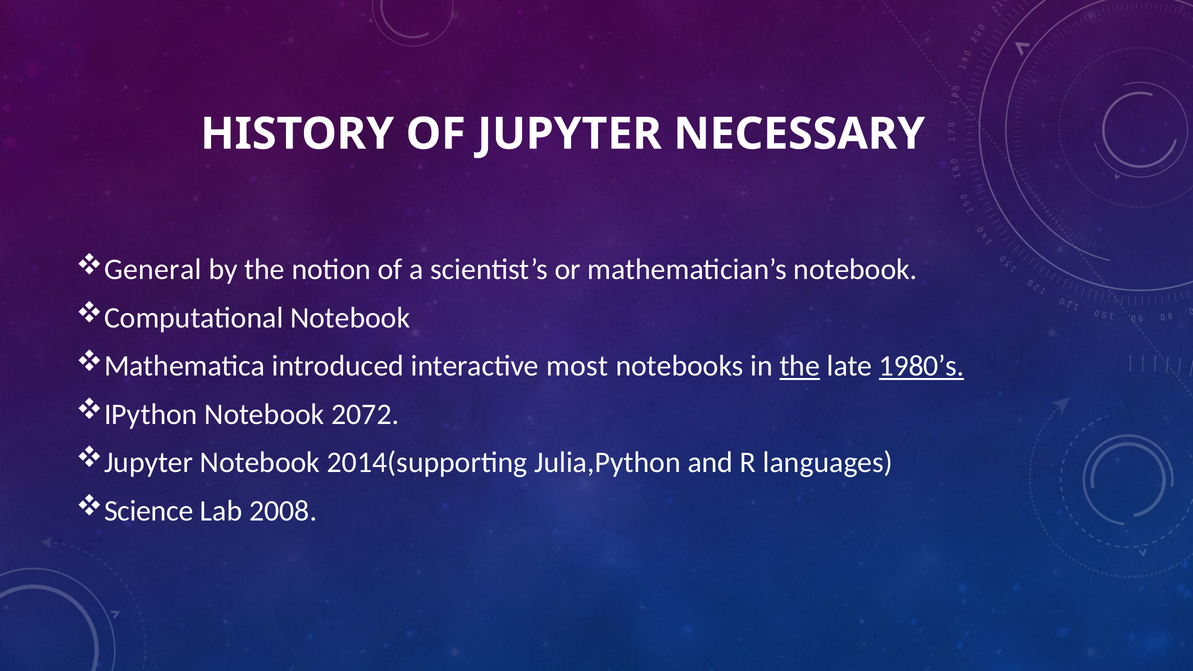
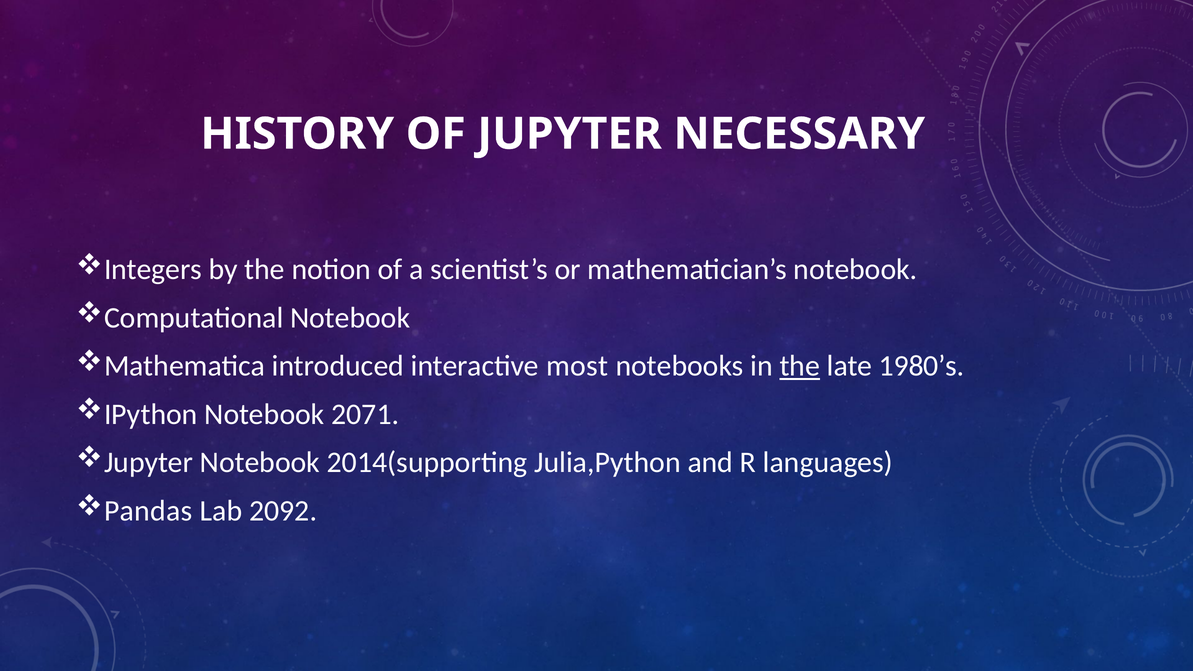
General: General -> Integers
1980’s underline: present -> none
2072: 2072 -> 2071
Science: Science -> Pandas
2008: 2008 -> 2092
